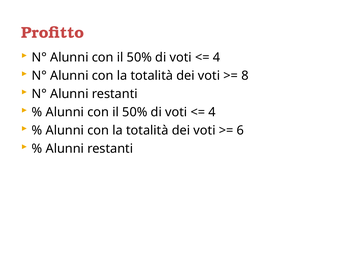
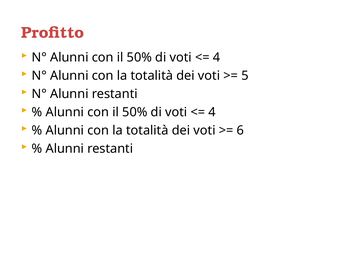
8: 8 -> 5
